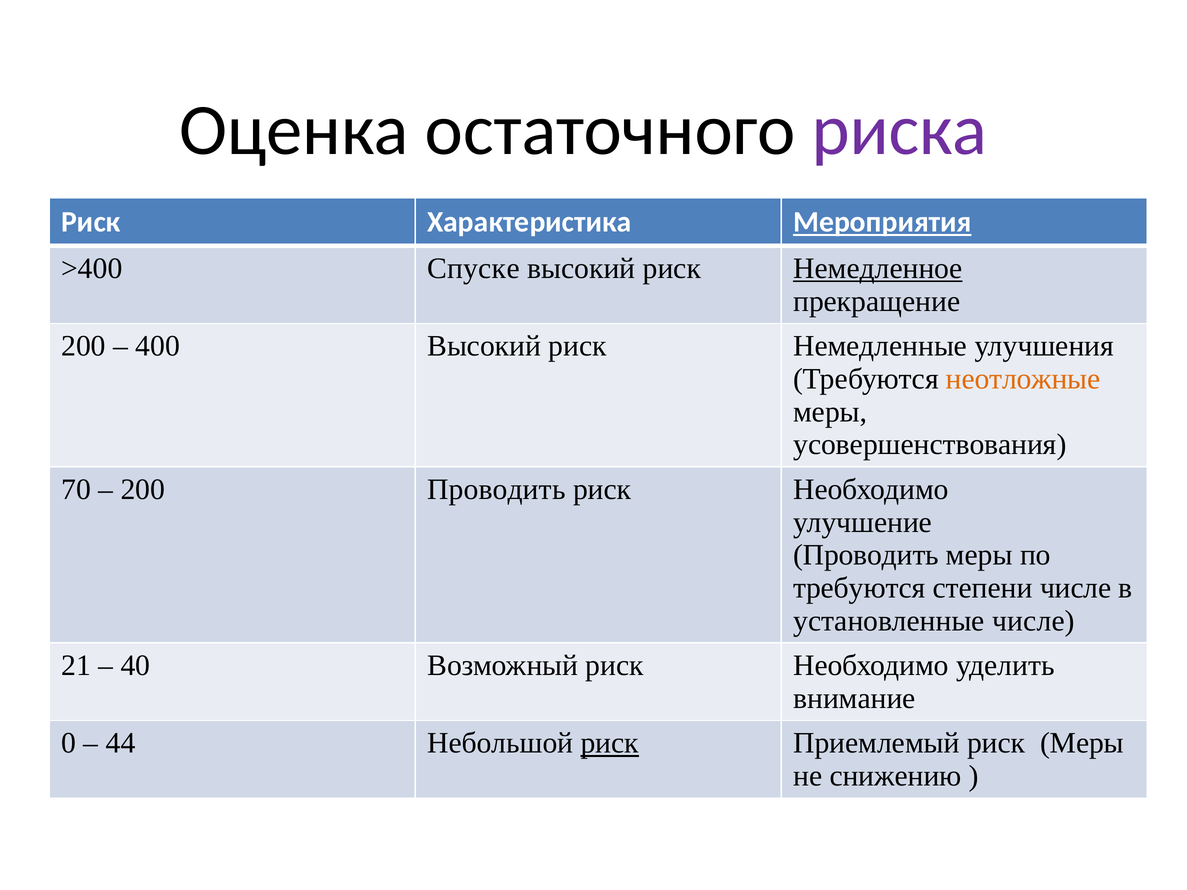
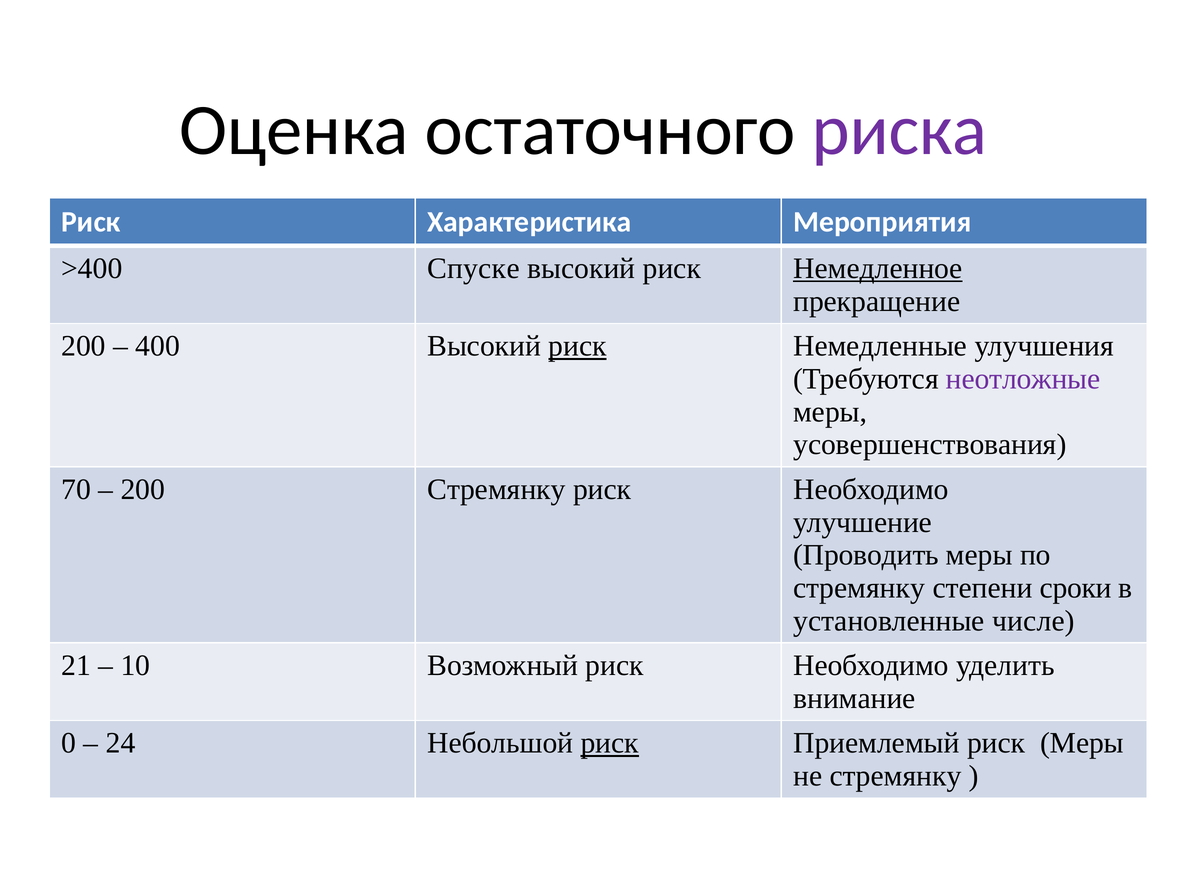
Мероприятия underline: present -> none
риск at (578, 346) underline: none -> present
неотложные colour: orange -> purple
200 Проводить: Проводить -> Стремянку
требуются at (859, 588): требуются -> стремянку
степени числе: числе -> сроки
40: 40 -> 10
44: 44 -> 24
не снижению: снижению -> стремянку
